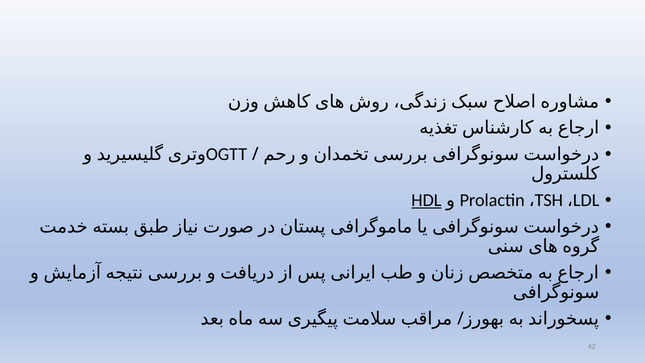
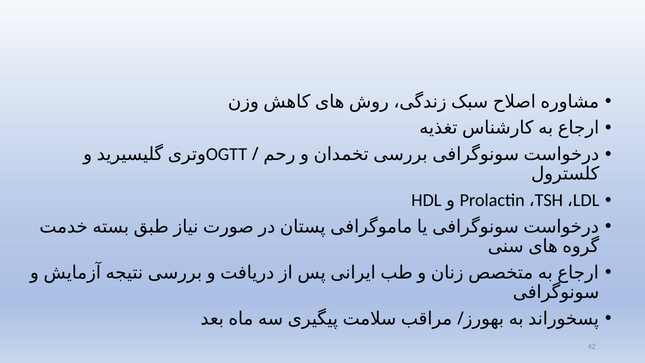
HDL underline: present -> none
